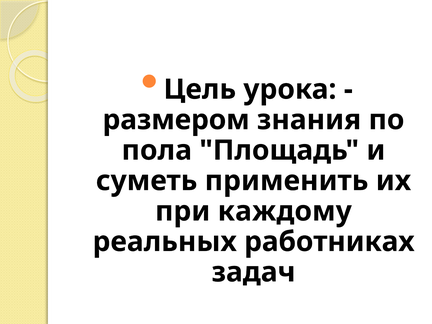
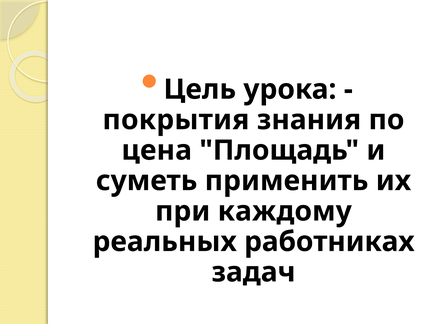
размером: размером -> покрытия
пола: пола -> цена
